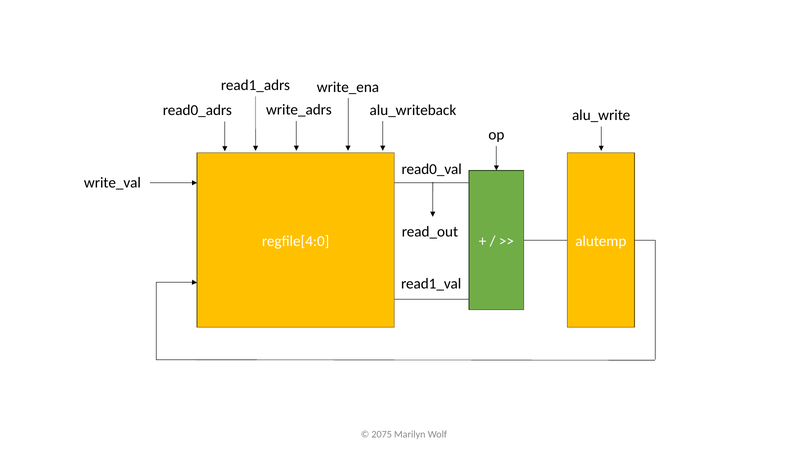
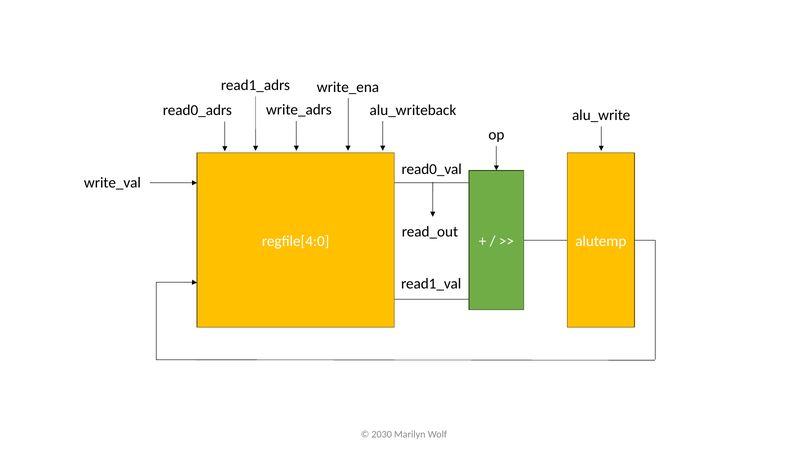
2075: 2075 -> 2030
